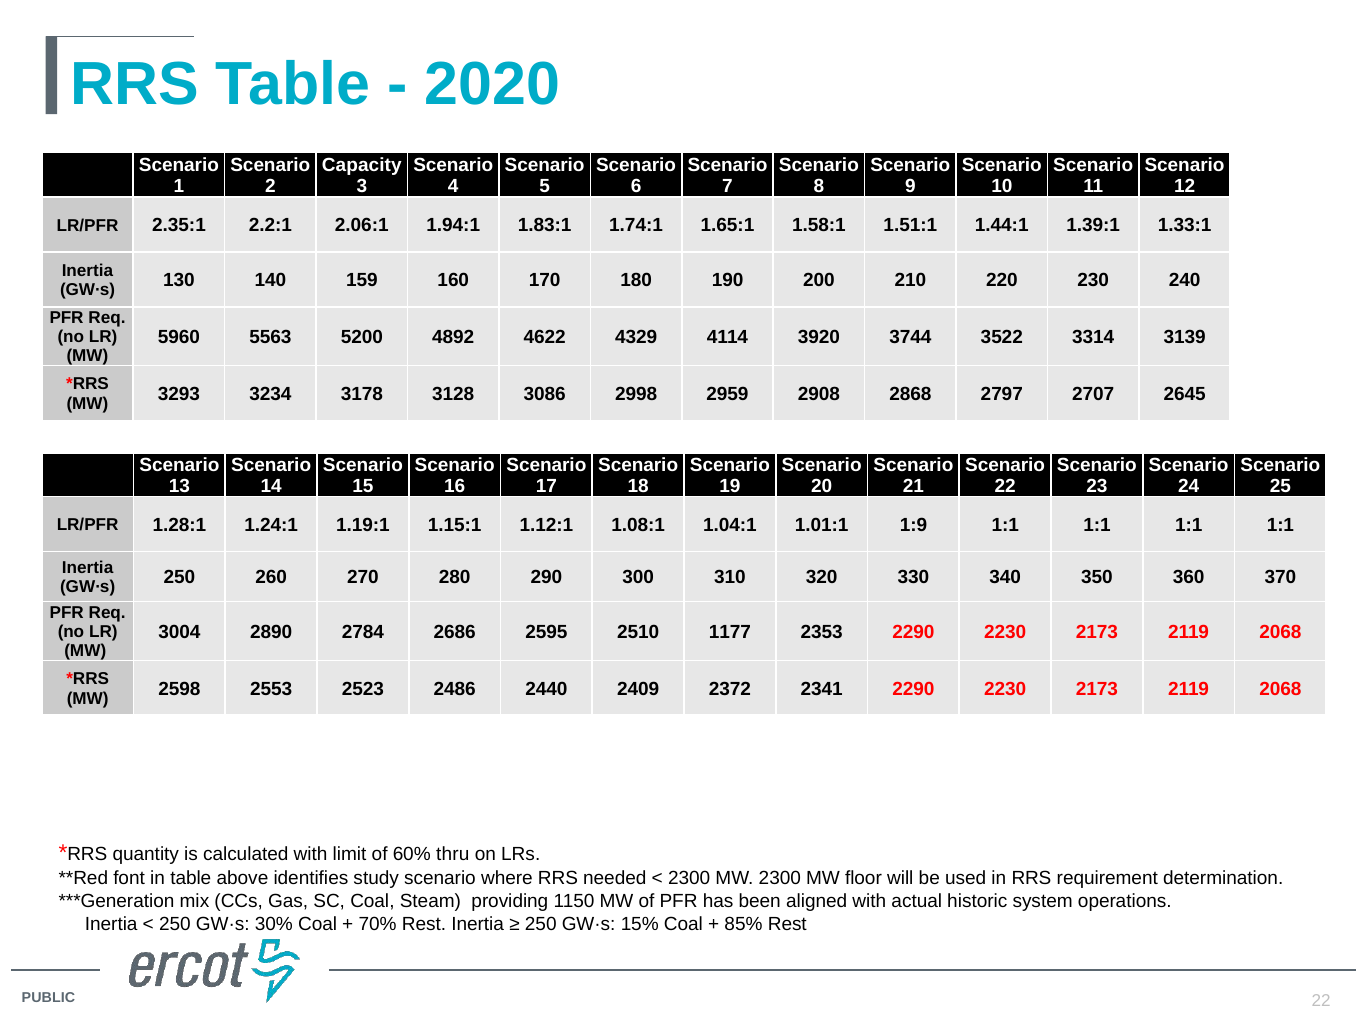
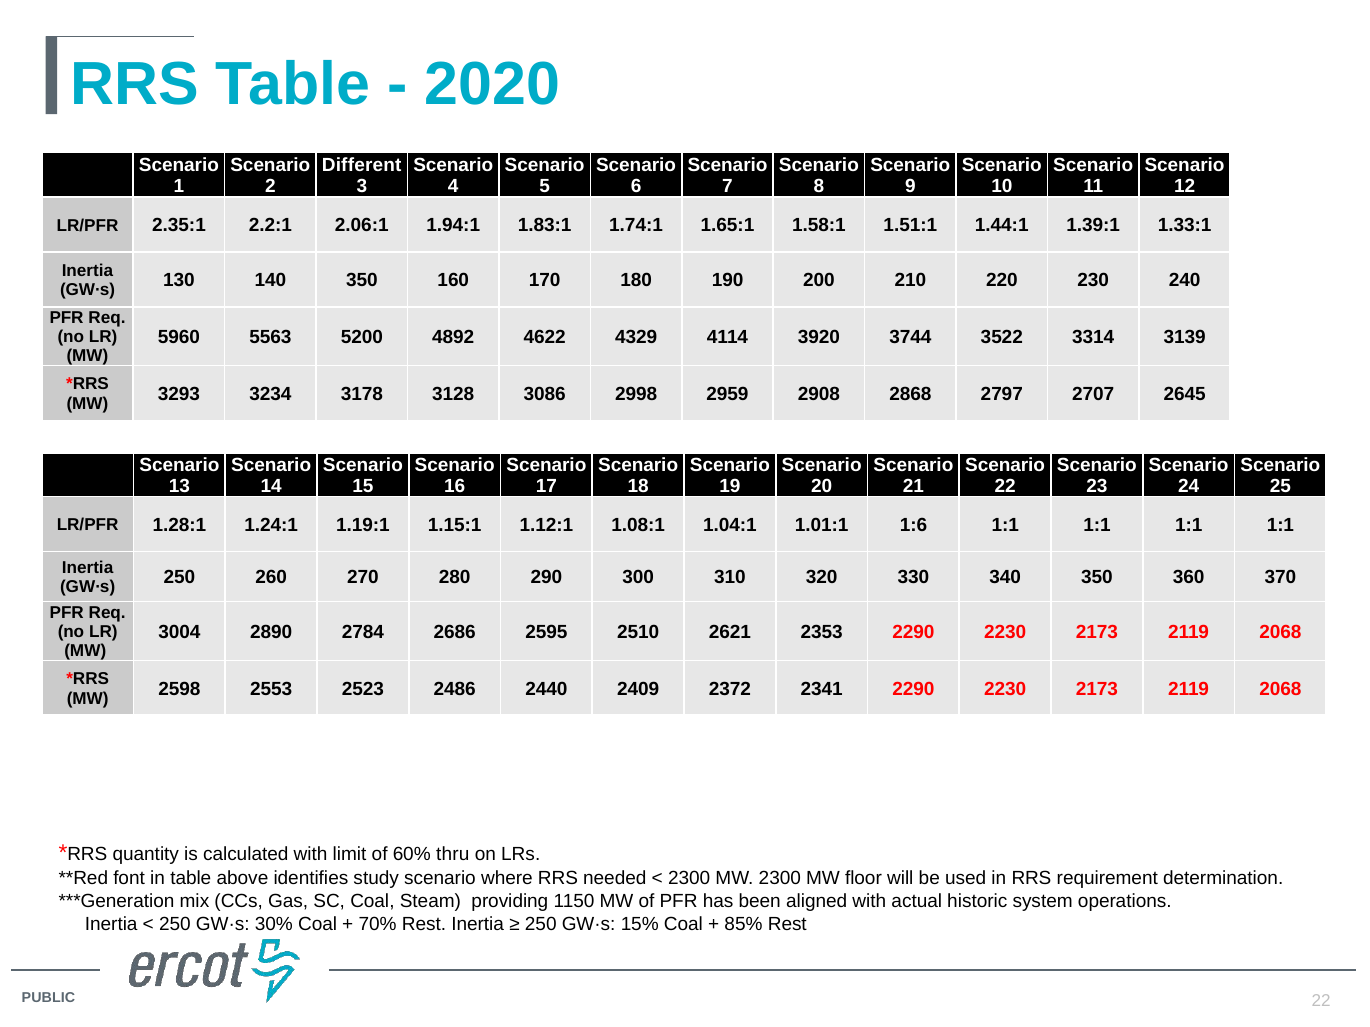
Capacity: Capacity -> Different
140 159: 159 -> 350
1:9: 1:9 -> 1:6
1177: 1177 -> 2621
